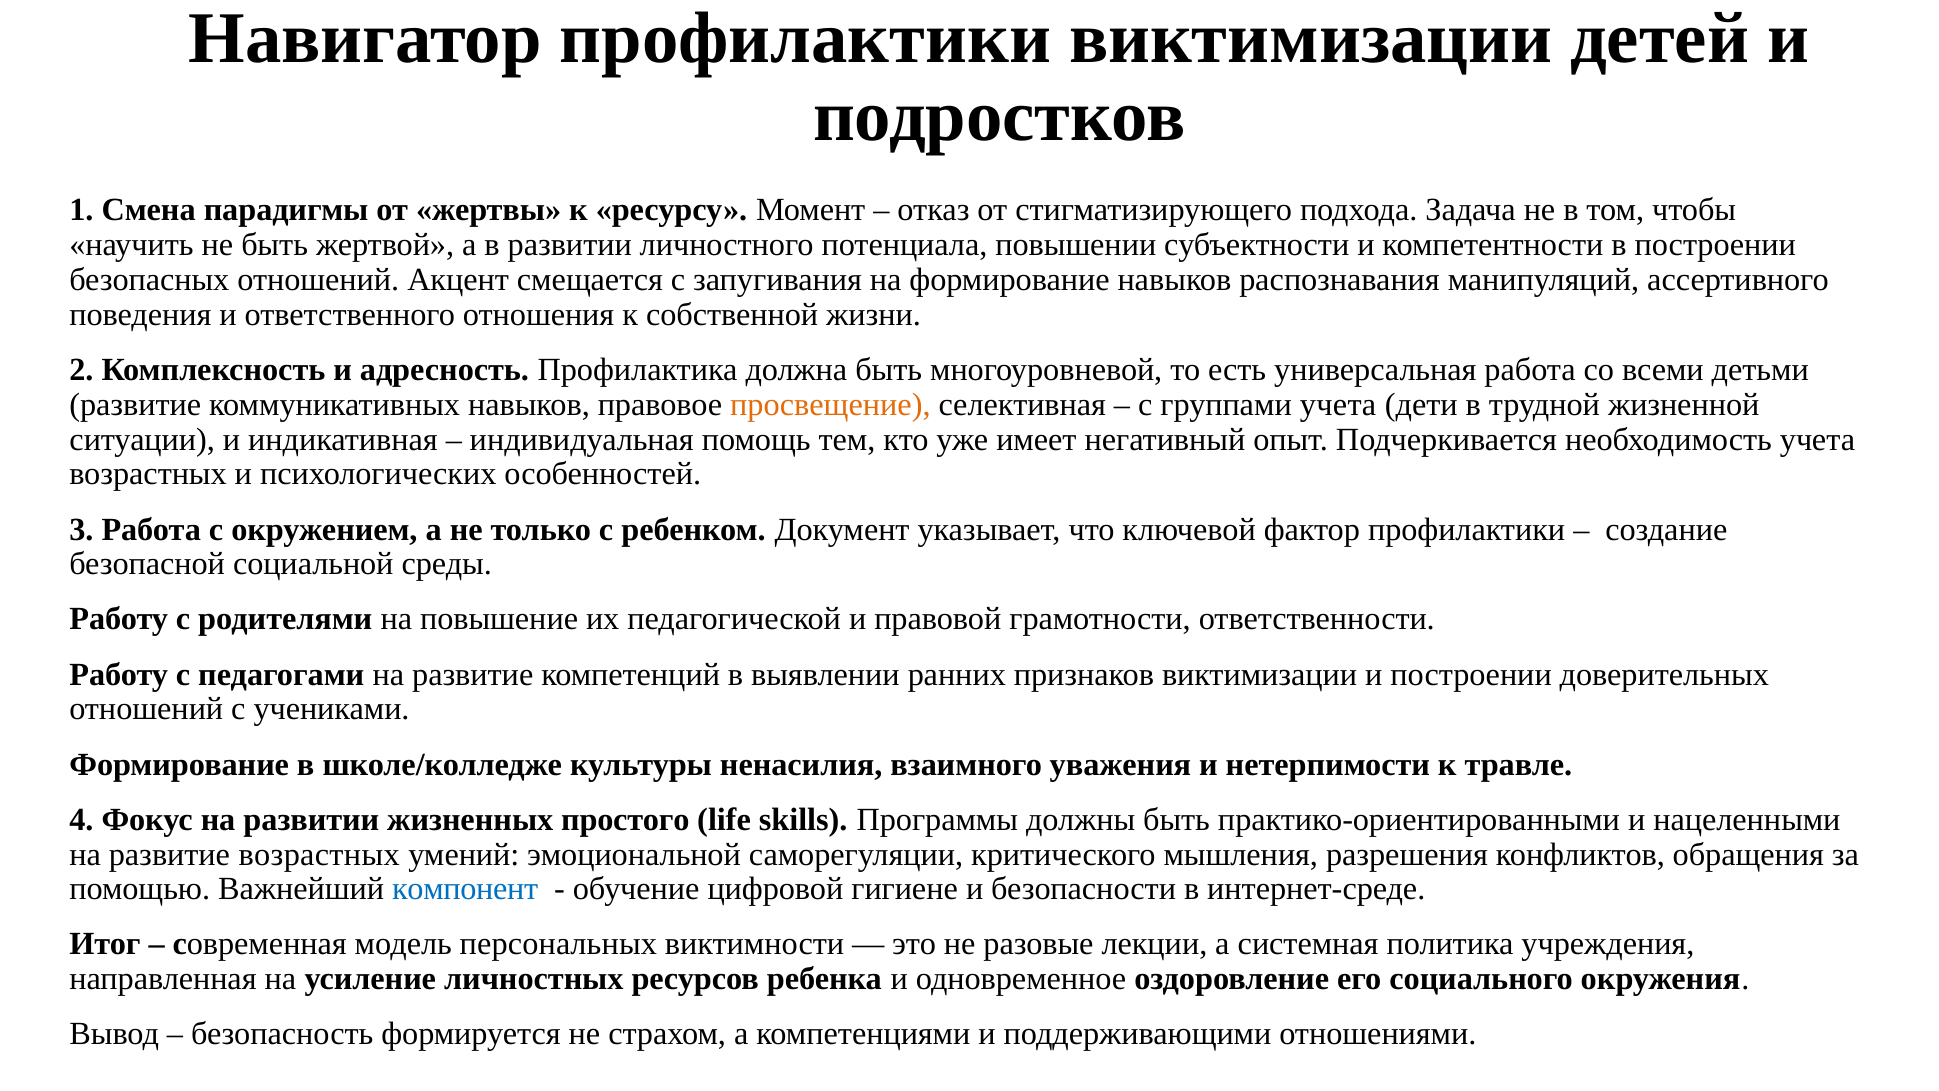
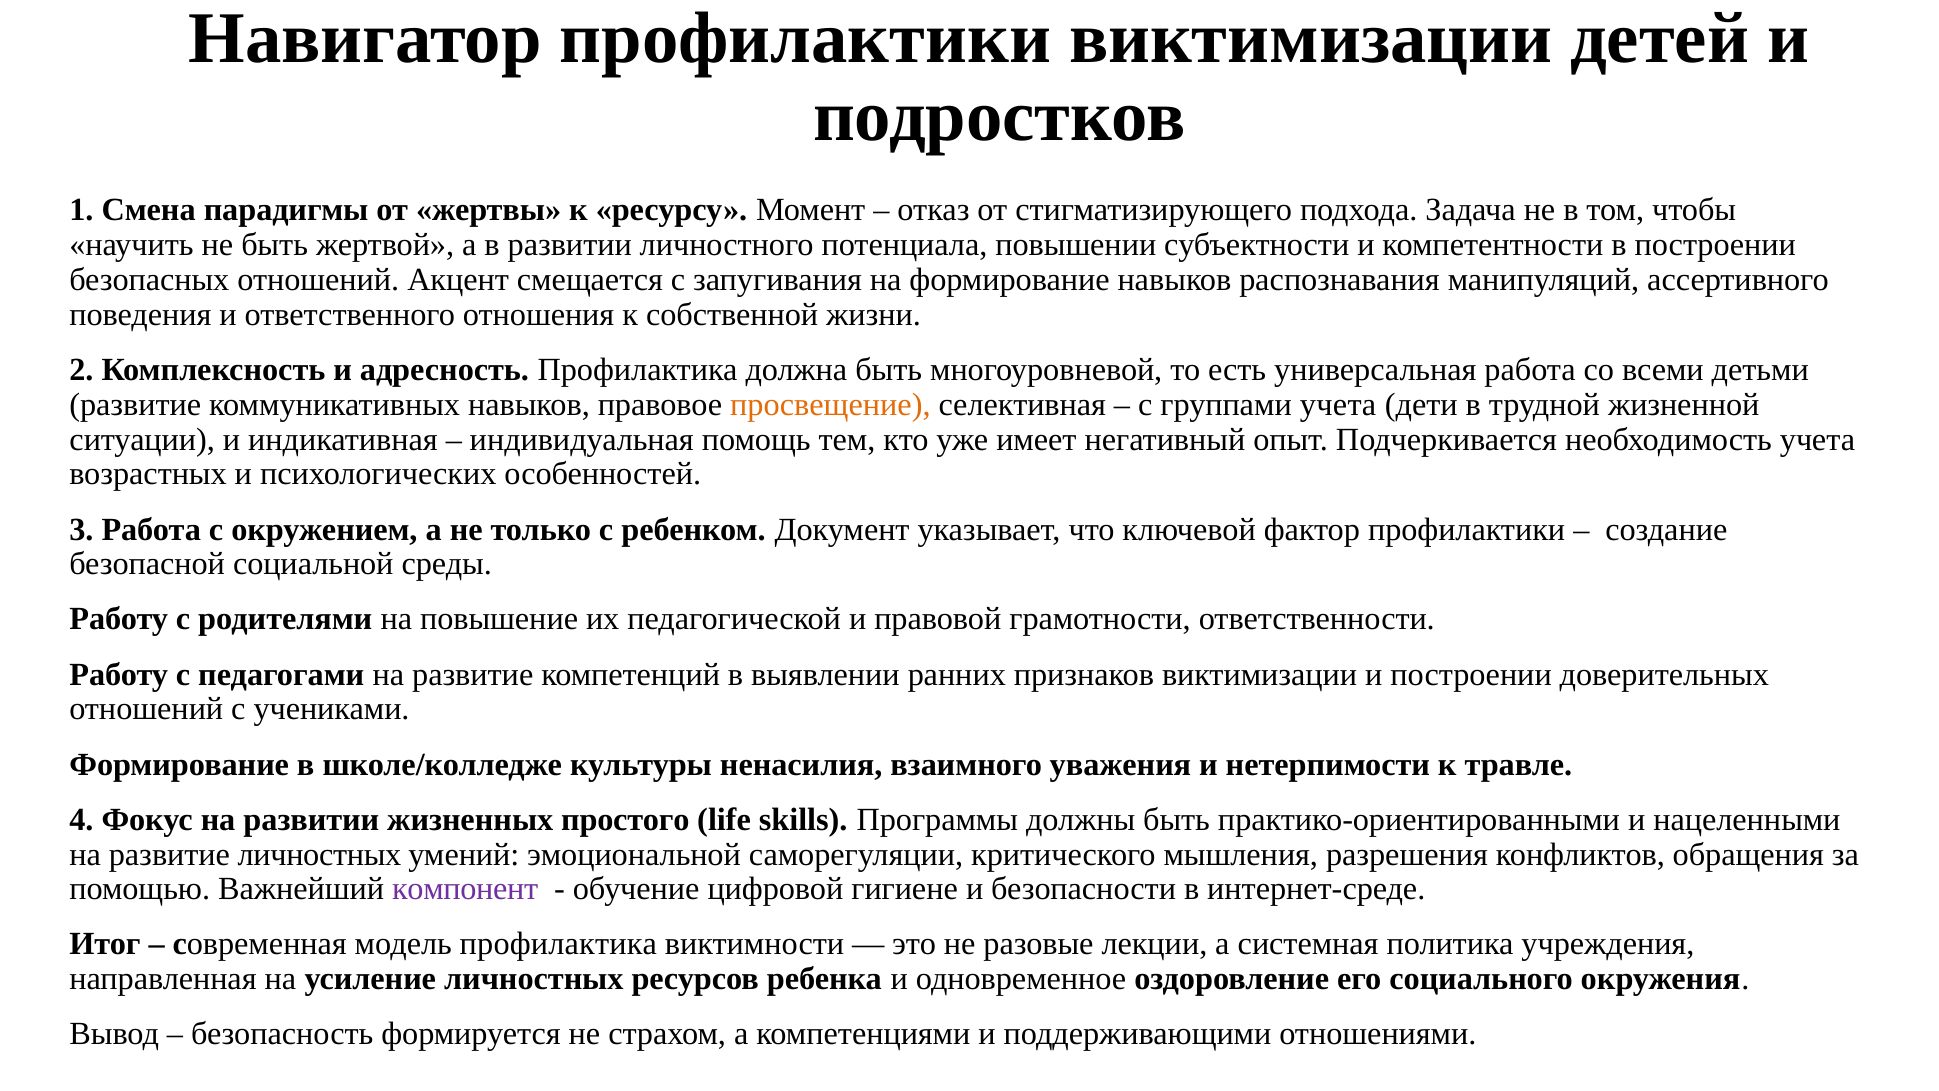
развитие возрастных: возрастных -> личностных
компонент colour: blue -> purple
модель персональных: персональных -> профилактика
